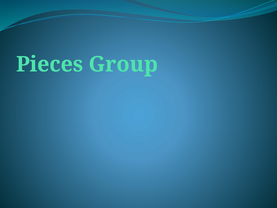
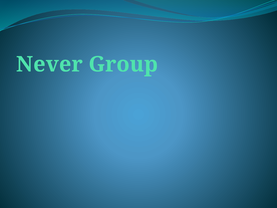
Pieces: Pieces -> Never
